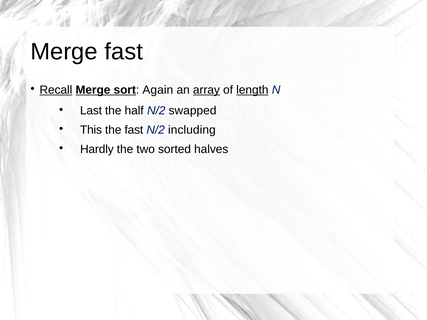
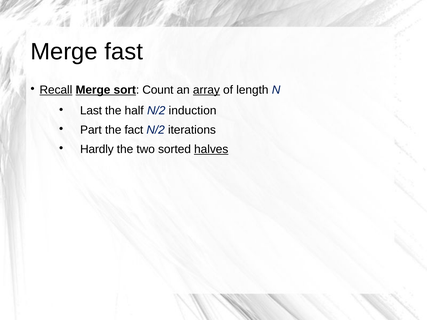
Again: Again -> Count
length underline: present -> none
swapped: swapped -> induction
This: This -> Part
the fast: fast -> fact
including: including -> iterations
halves underline: none -> present
